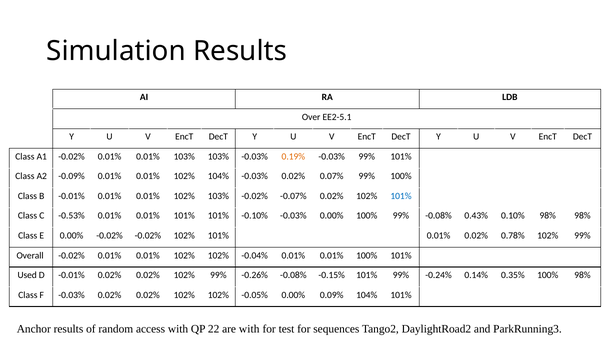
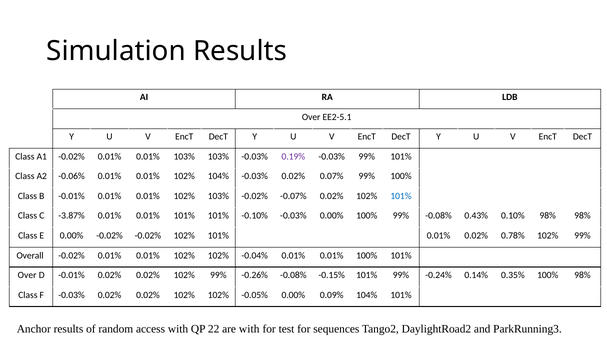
0.19% colour: orange -> purple
-0.09%: -0.09% -> -0.06%
-0.53%: -0.53% -> -3.87%
Used at (27, 276): Used -> Over
